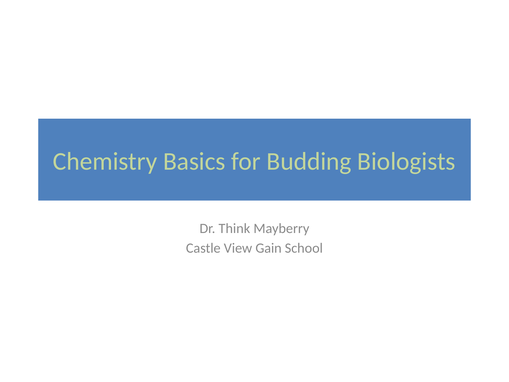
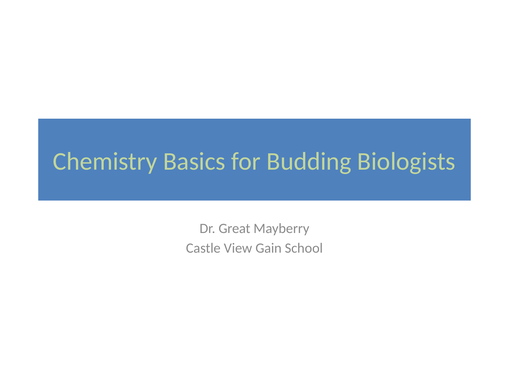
Think: Think -> Great
